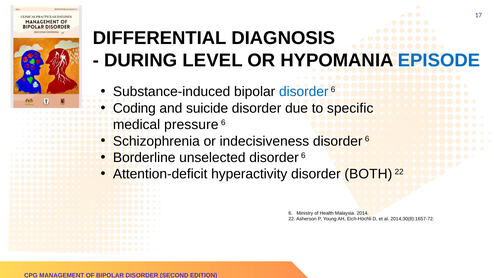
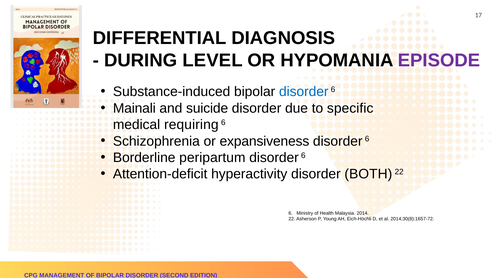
EPISODE colour: blue -> purple
Coding: Coding -> Mainali
pressure: pressure -> requiring
indecisiveness: indecisiveness -> expansiveness
unselected: unselected -> peripartum
